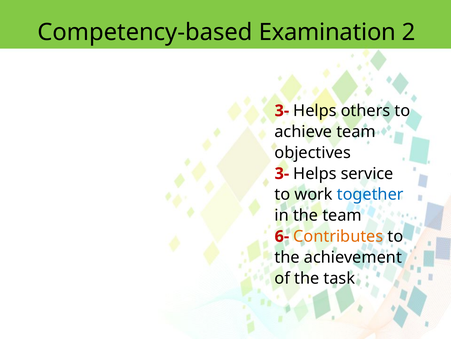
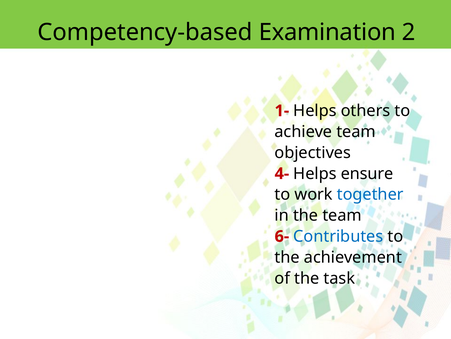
3- at (282, 111): 3- -> 1-
3- at (282, 173): 3- -> 4-
service: service -> ensure
Contributes colour: orange -> blue
